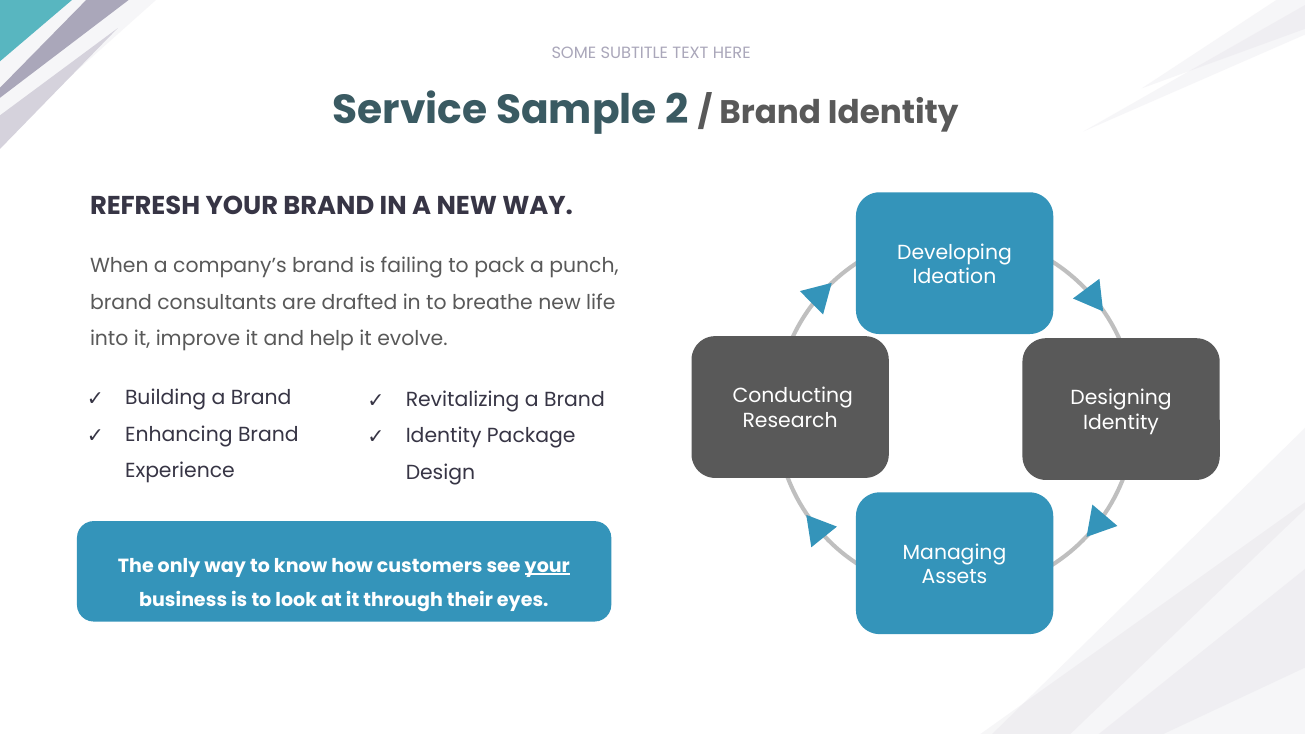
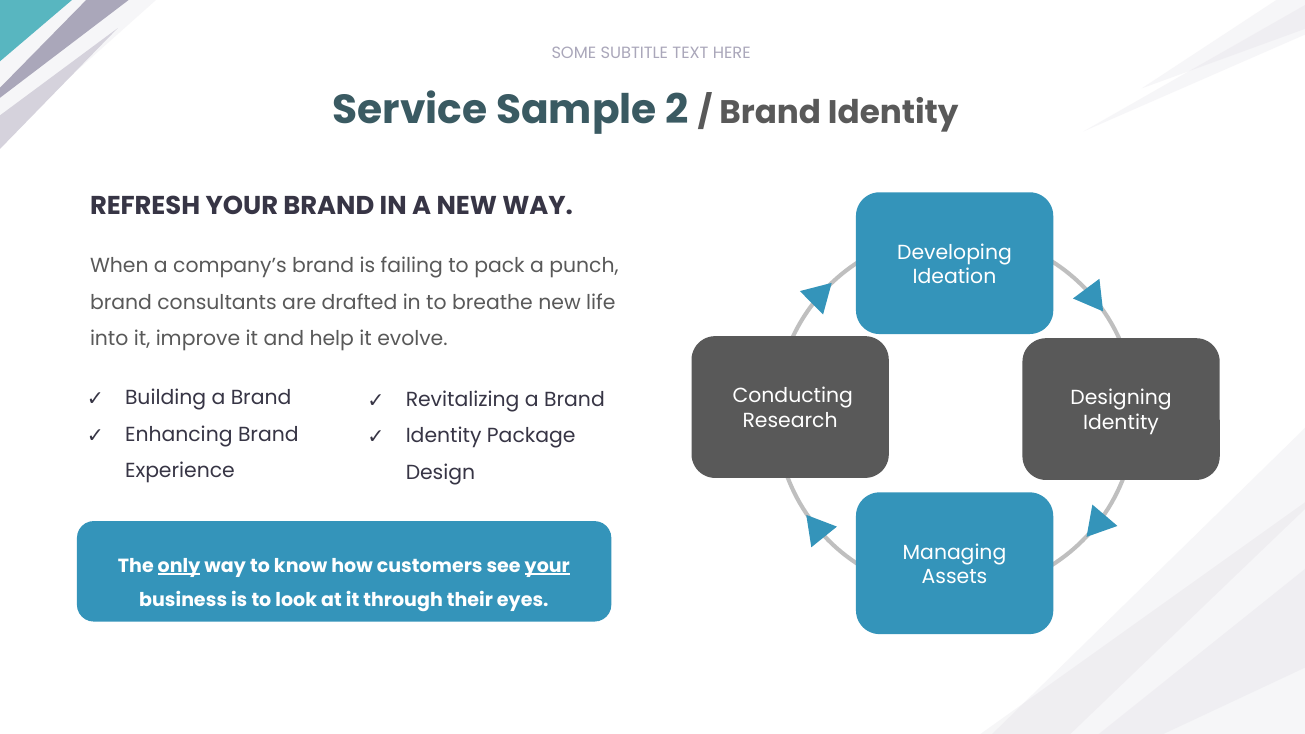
only underline: none -> present
